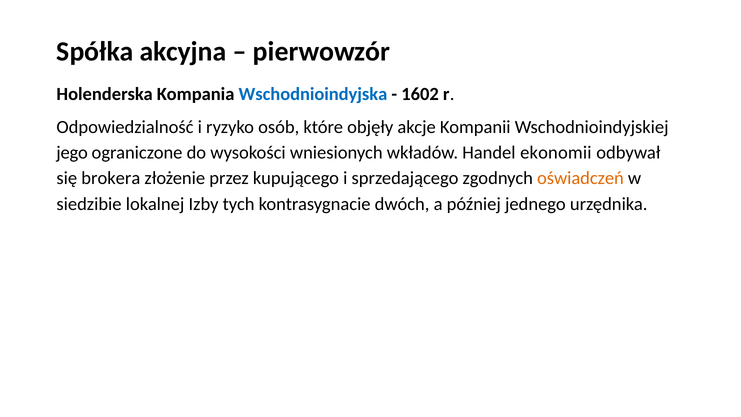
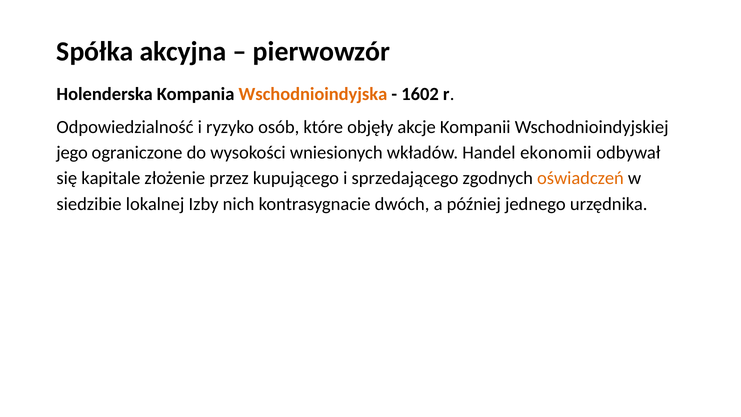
Wschodnioindyjska colour: blue -> orange
brokera: brokera -> kapitale
tych: tych -> nich
